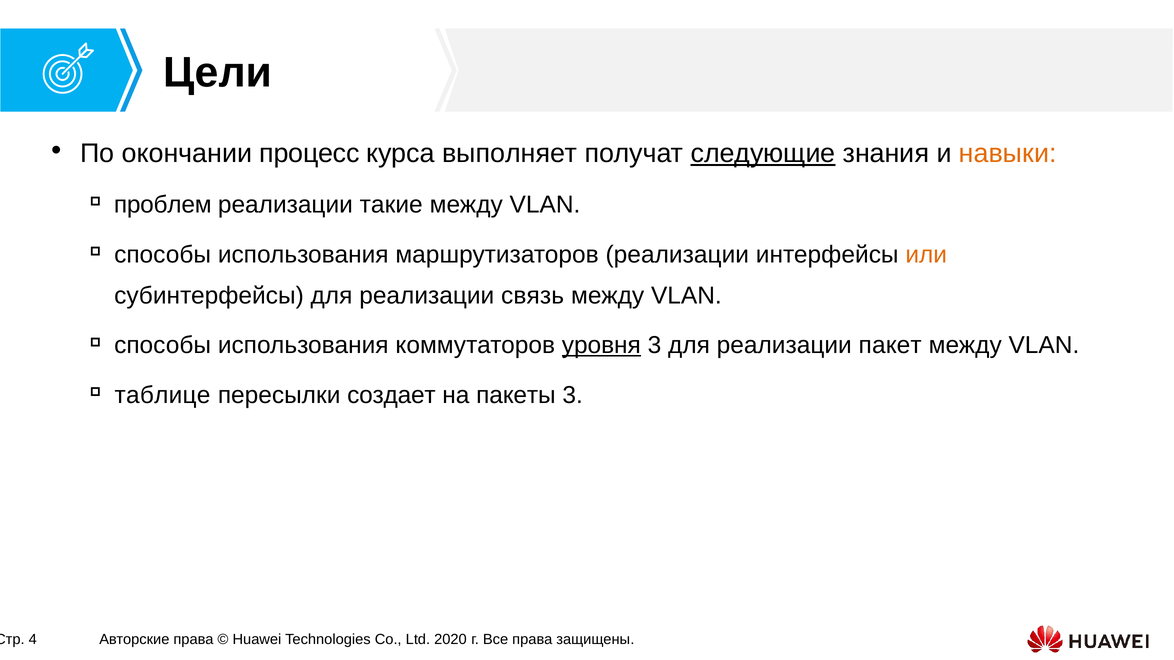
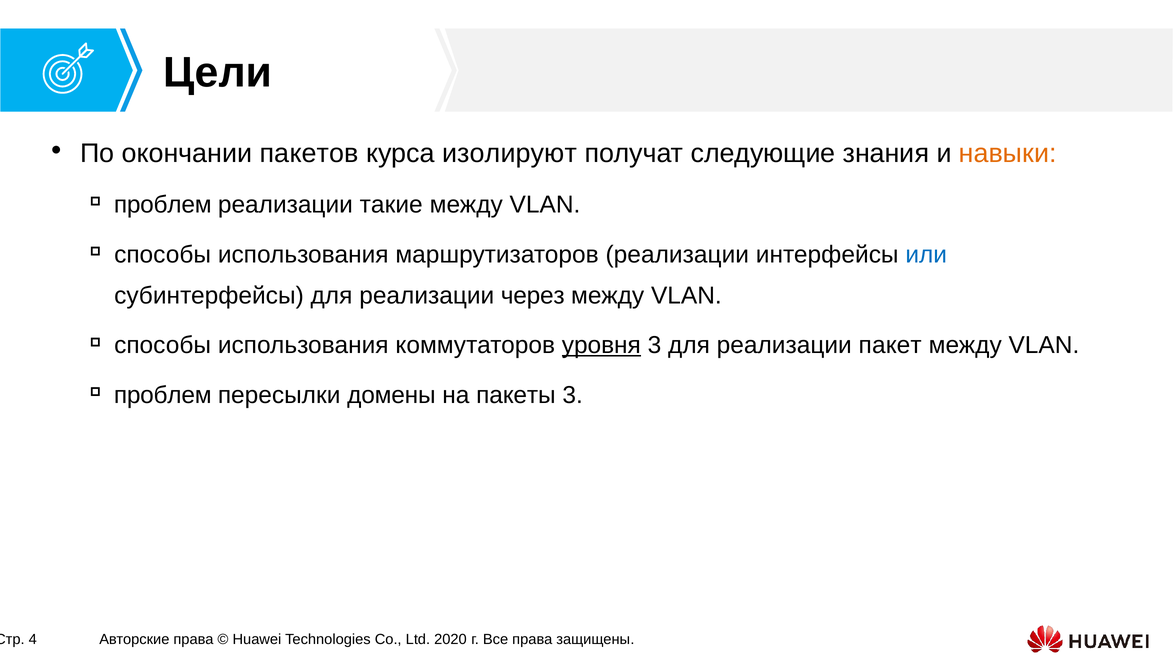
процесс: процесс -> пакетов
выполняет: выполняет -> изолируют
следующие underline: present -> none
или colour: orange -> blue
связь: связь -> через
таблице at (162, 395): таблице -> проблем
создает: создает -> домены
